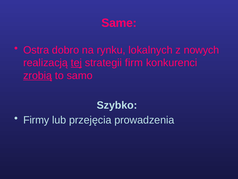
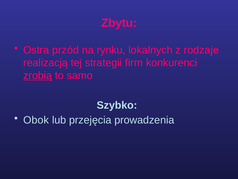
Same: Same -> Zbytu
dobro: dobro -> przód
nowych: nowych -> rodzaje
tej underline: present -> none
Firmy: Firmy -> Obok
